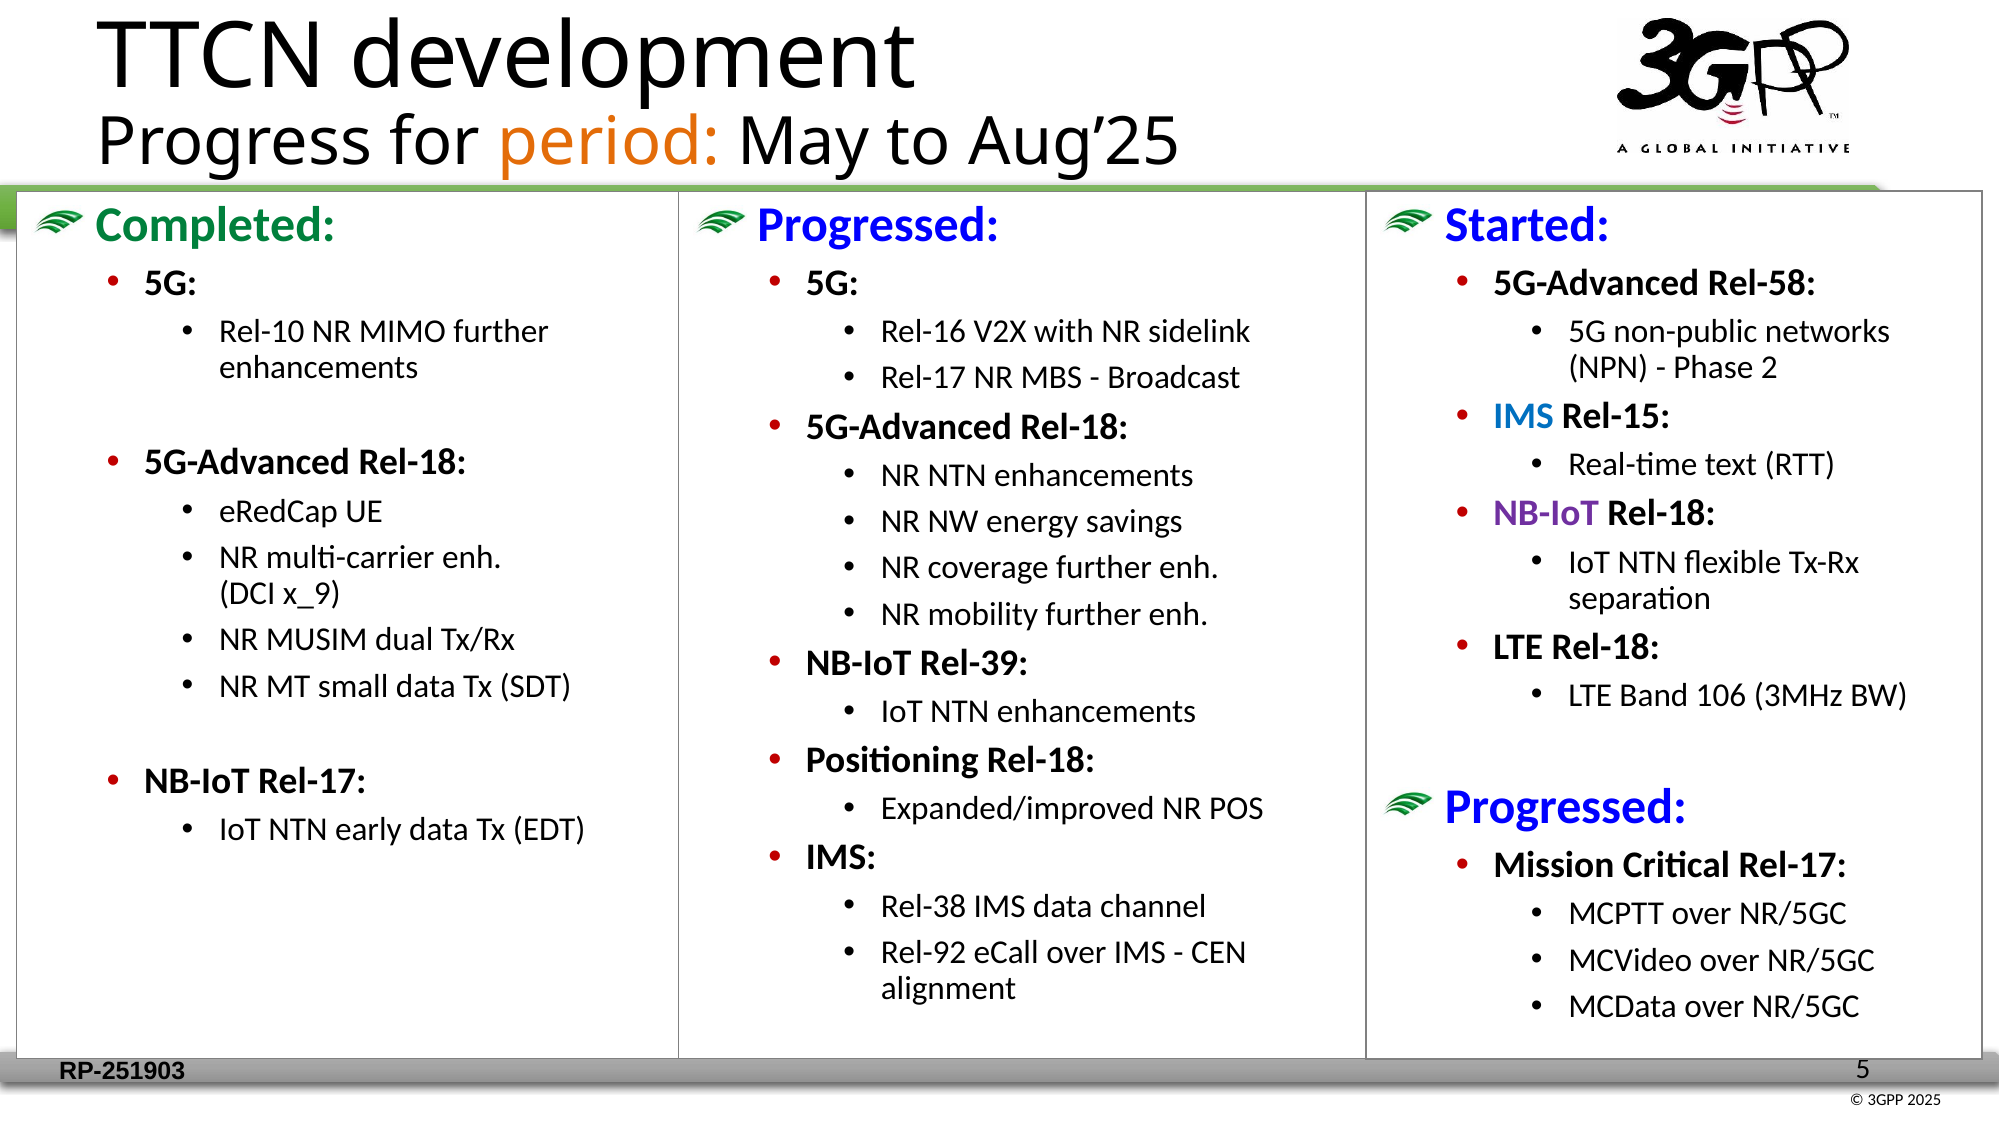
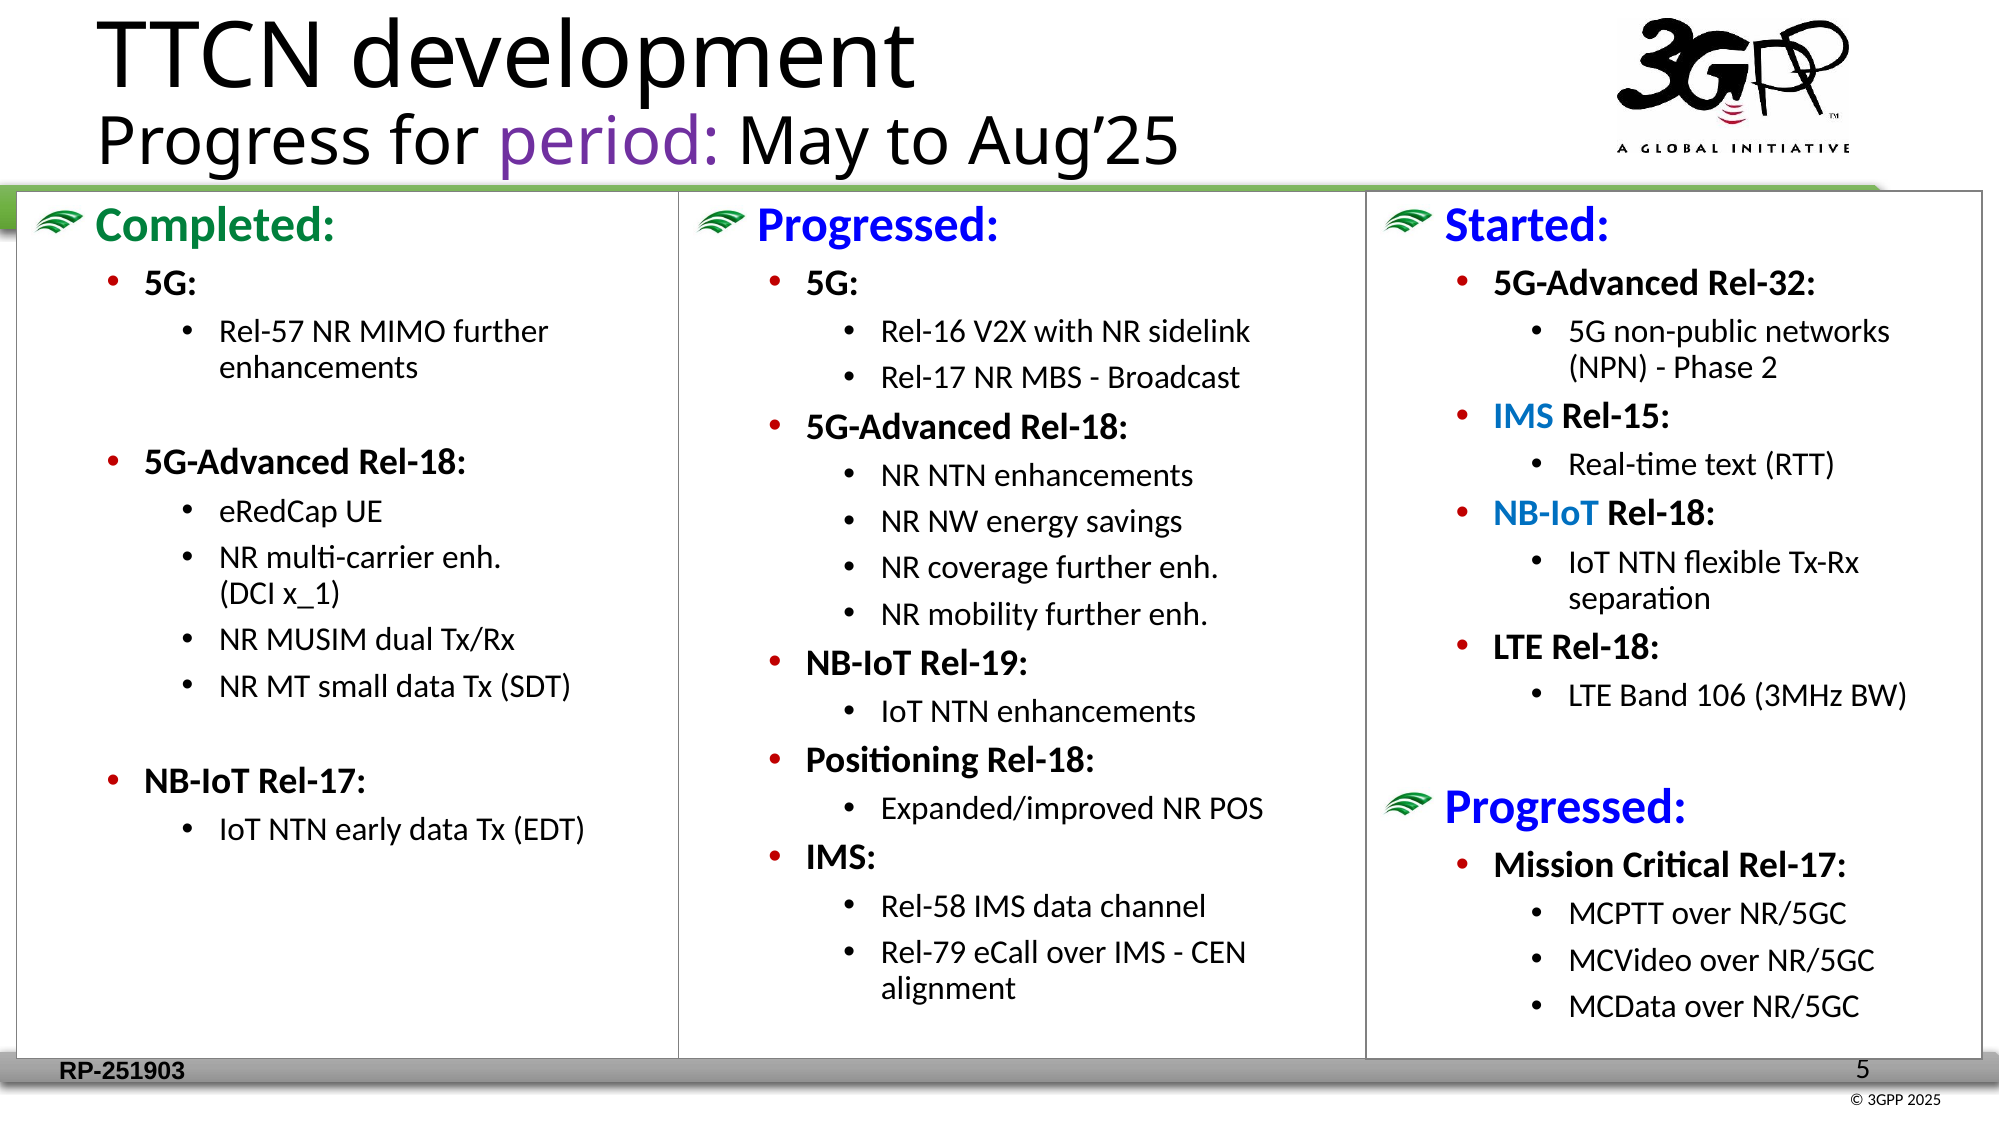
period colour: orange -> purple
Rel-58: Rel-58 -> Rel-32
Rel-10: Rel-10 -> Rel-57
NB-IoT at (1546, 513) colour: purple -> blue
x_9: x_9 -> x_1
Rel-39: Rel-39 -> Rel-19
Rel-38: Rel-38 -> Rel-58
Rel-92: Rel-92 -> Rel-79
